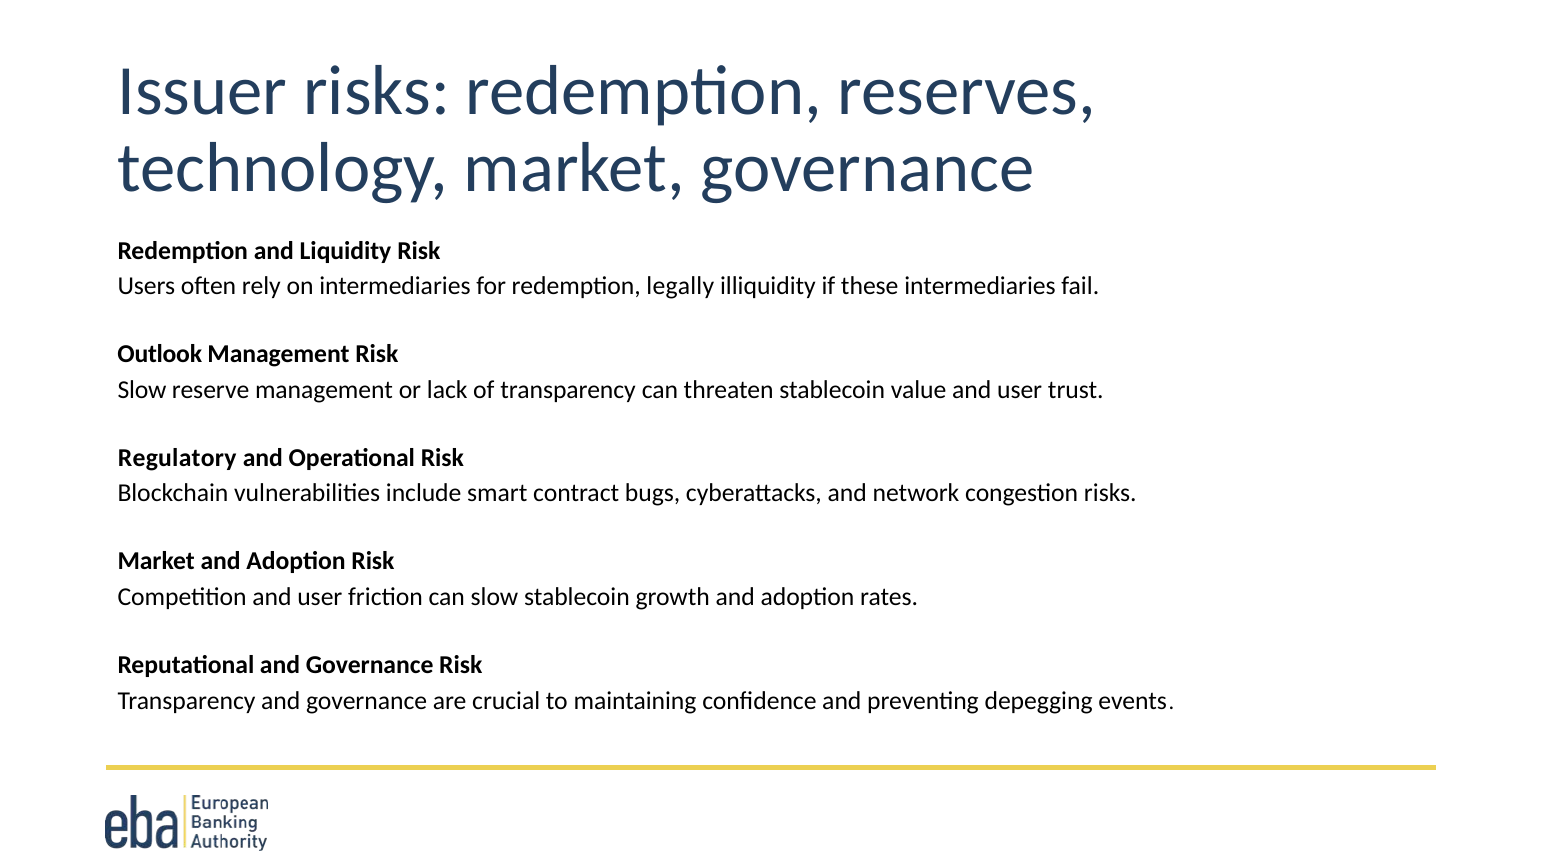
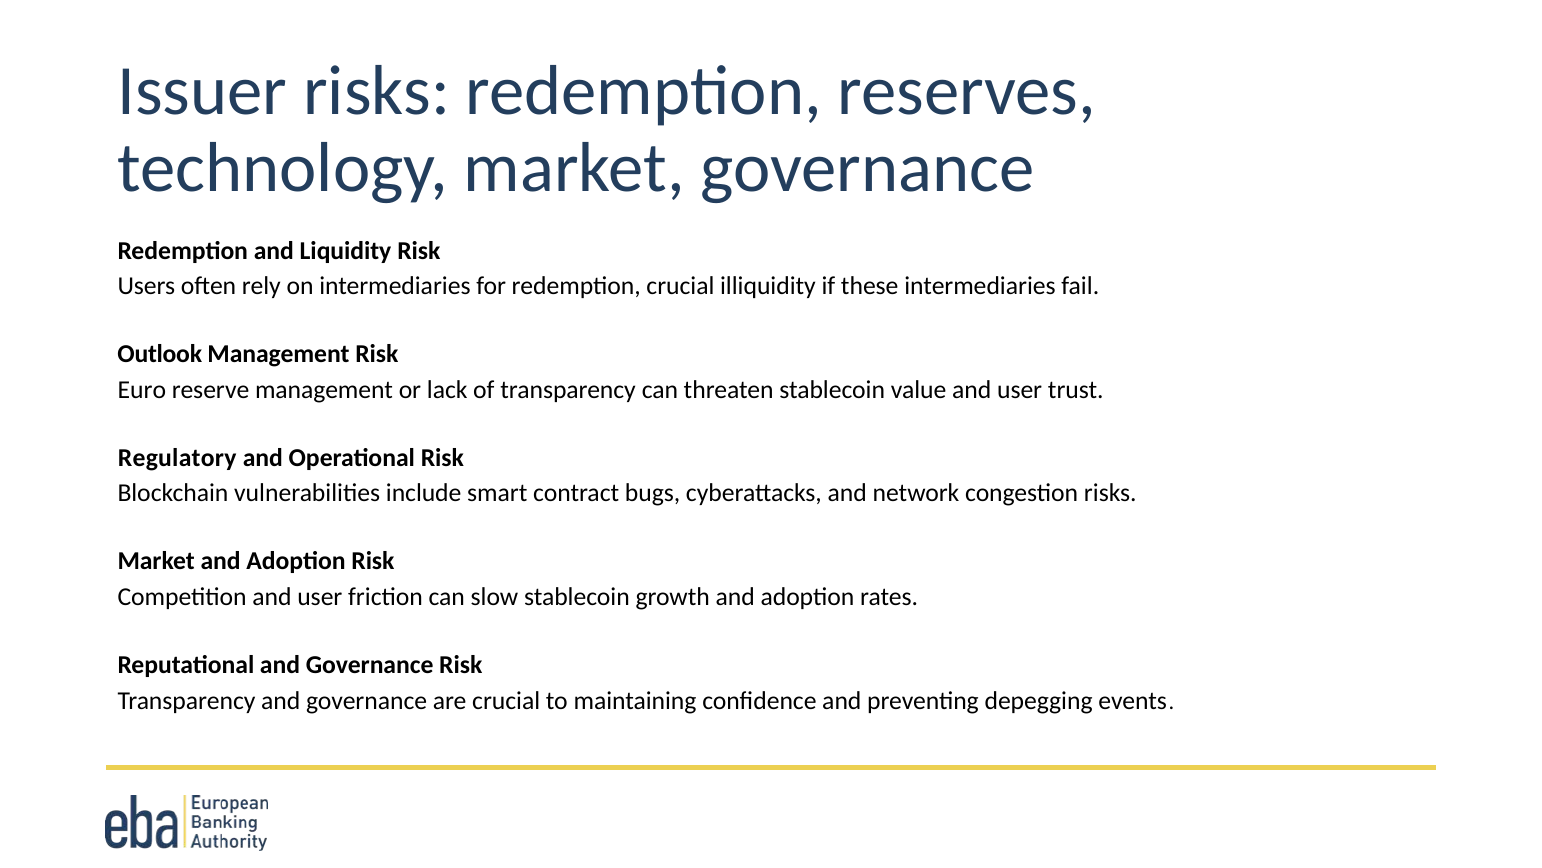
redemption legally: legally -> crucial
Slow at (142, 390): Slow -> Euro
